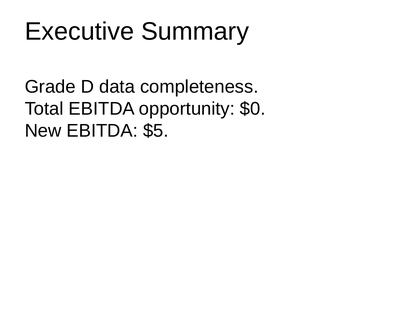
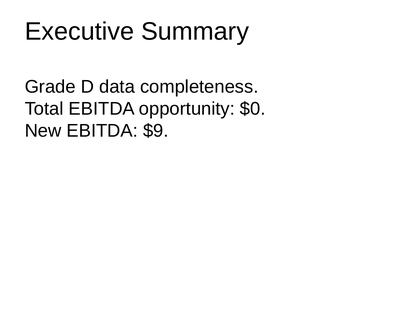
$5: $5 -> $9
